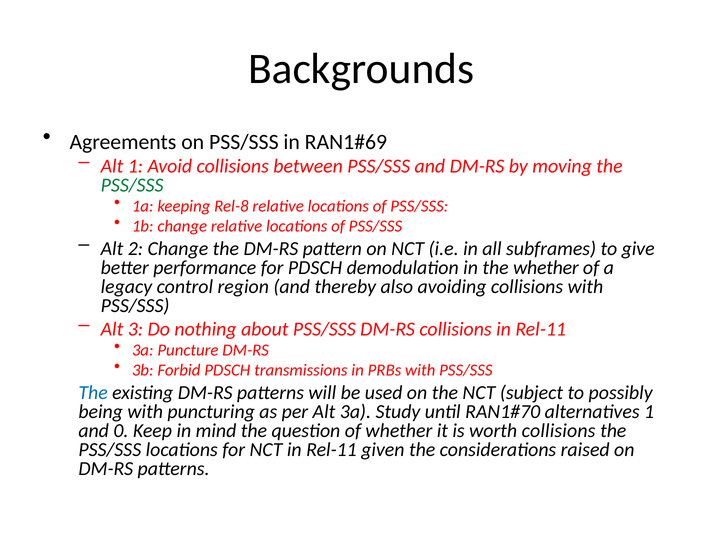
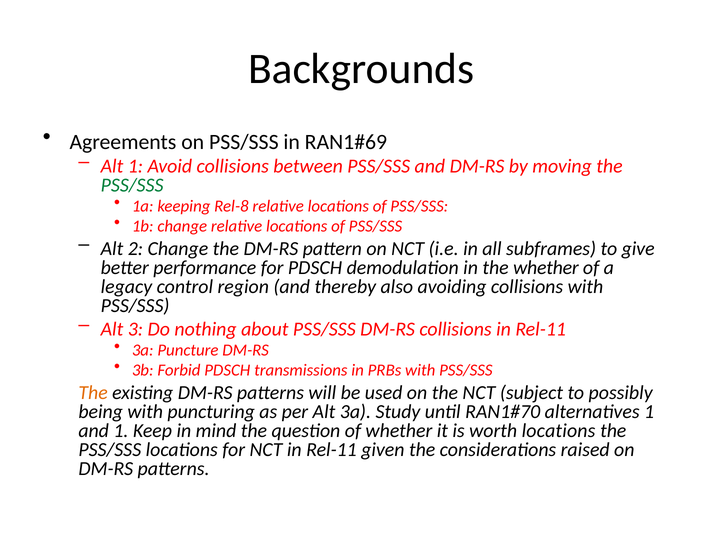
The at (93, 393) colour: blue -> orange
and 0: 0 -> 1
worth collisions: collisions -> locations
